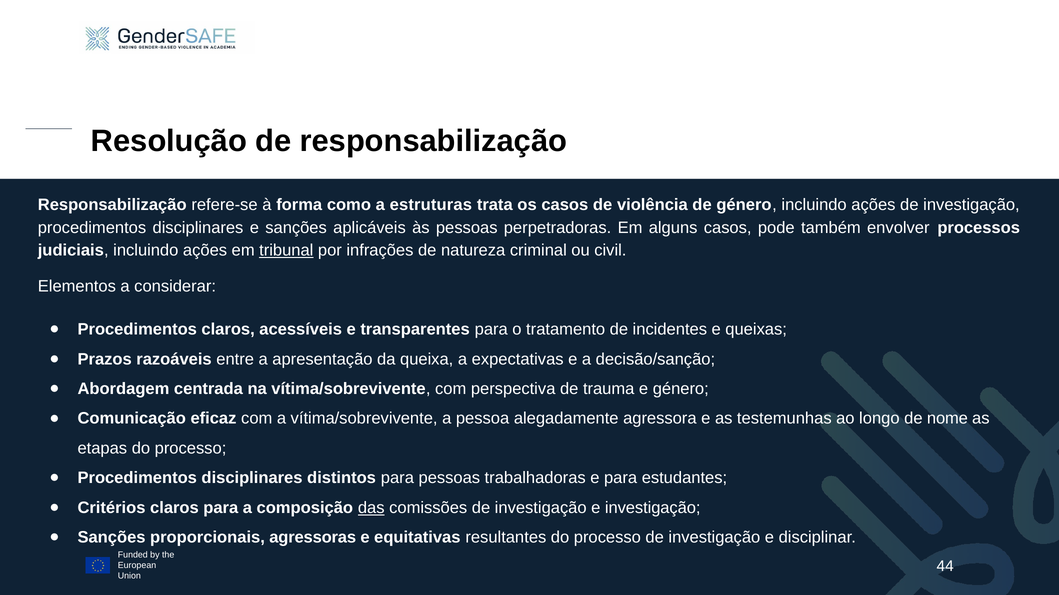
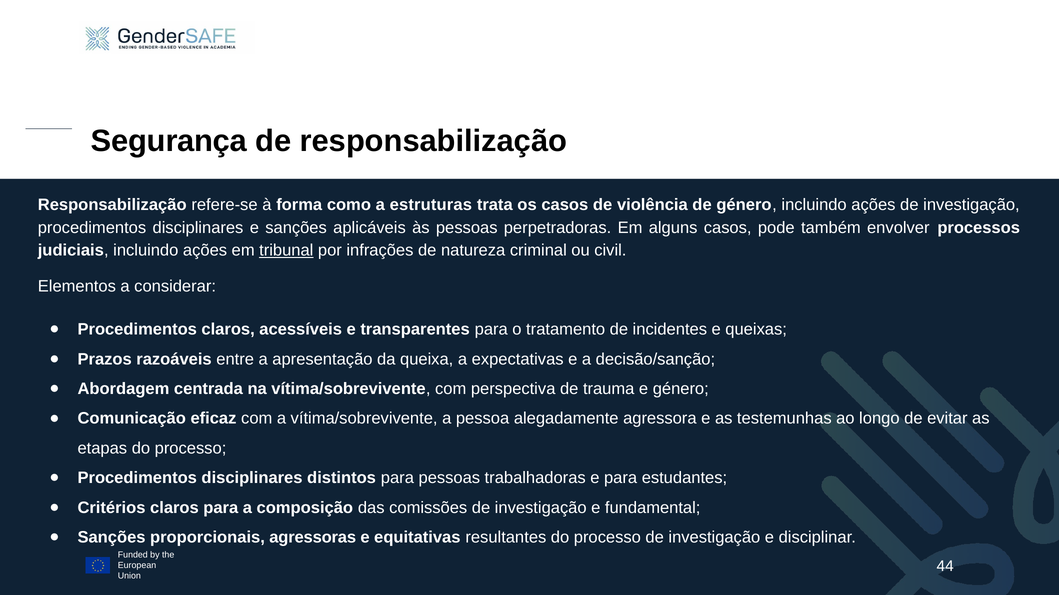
Resolução: Resolução -> Segurança
nome: nome -> evitar
das underline: present -> none
e investigação: investigação -> fundamental
